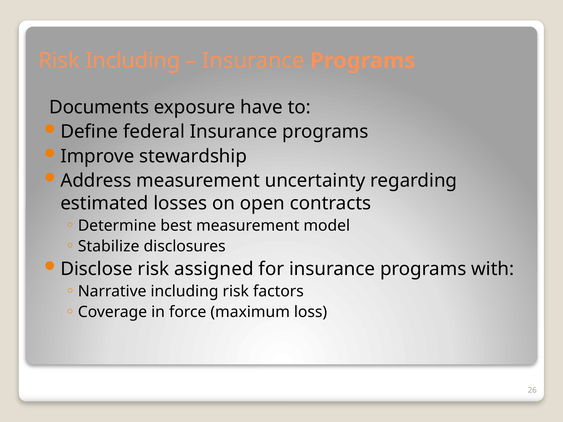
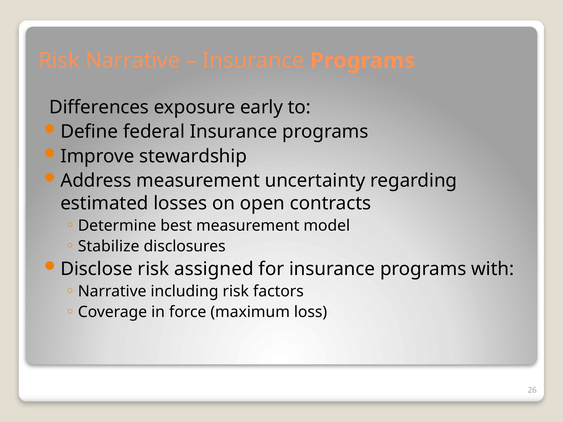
Risk Including: Including -> Narrative
Documents: Documents -> Differences
have: have -> early
